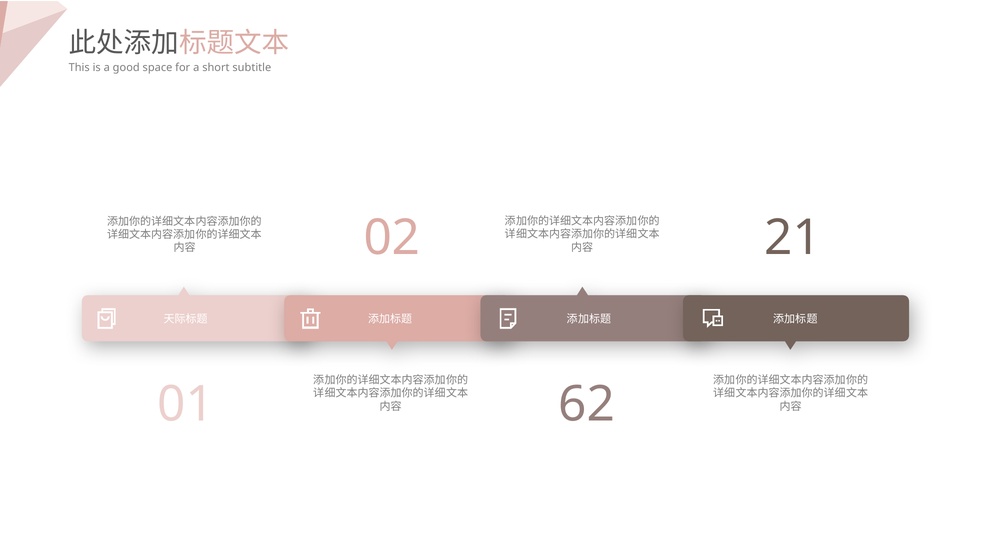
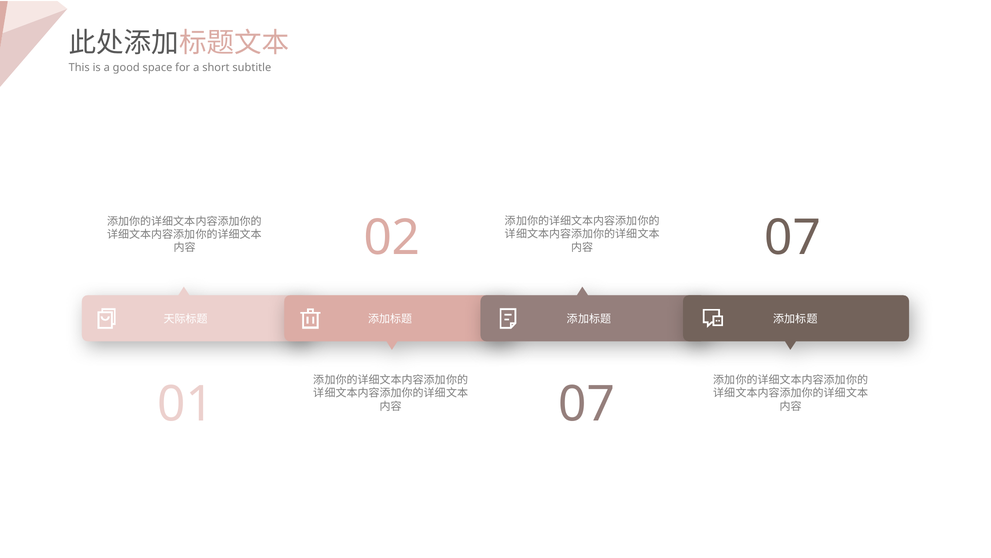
02 21: 21 -> 07
01 62: 62 -> 07
